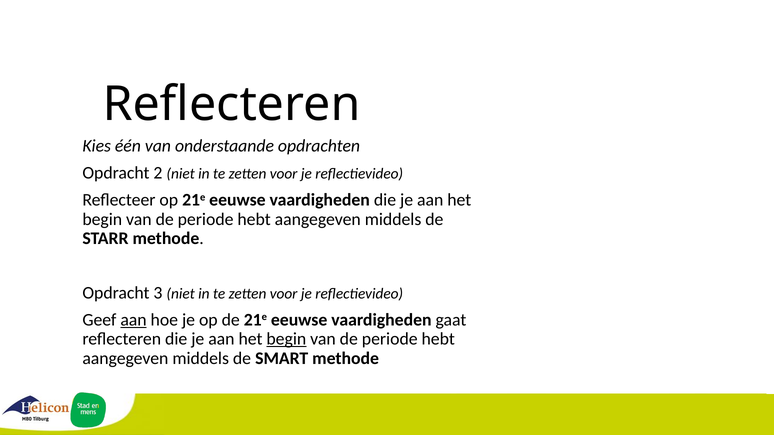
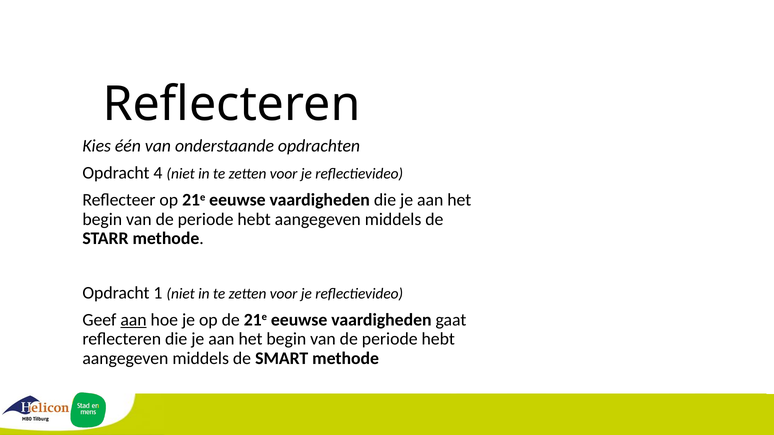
2: 2 -> 4
3: 3 -> 1
begin at (286, 339) underline: present -> none
